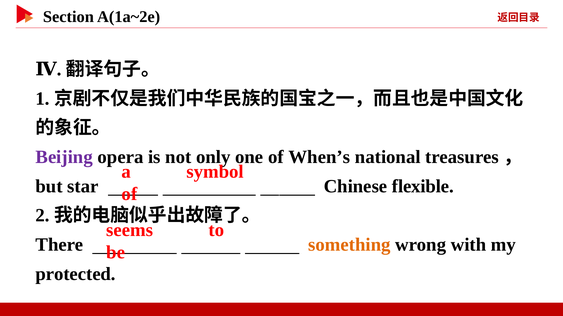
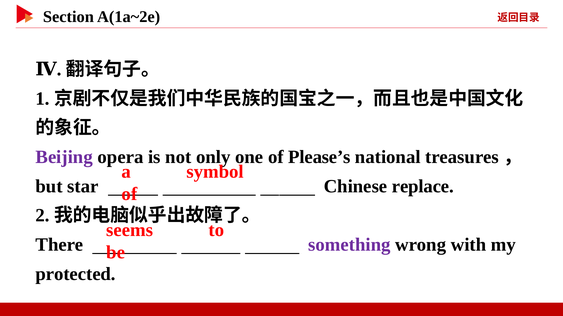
When’s: When’s -> Please’s
flexible: flexible -> replace
something colour: orange -> purple
